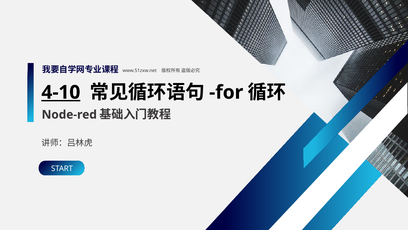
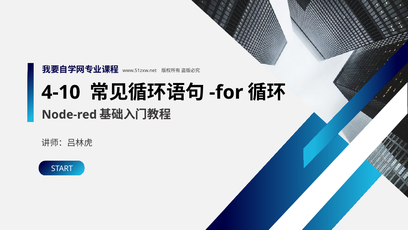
4-10 underline: present -> none
